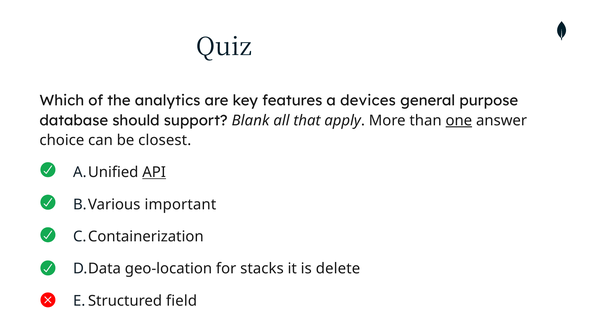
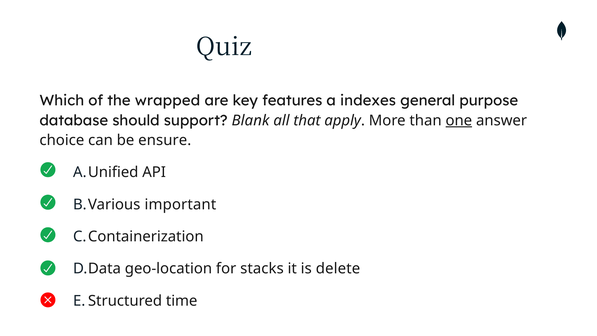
analytics: analytics -> wrapped
devices: devices -> indexes
closest: closest -> ensure
API underline: present -> none
field: field -> time
